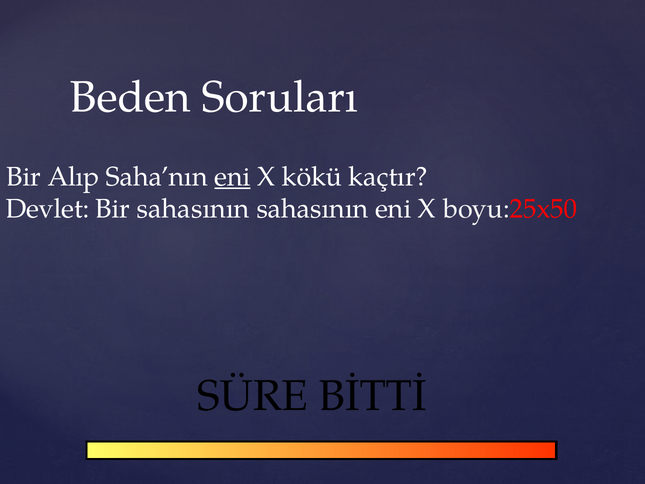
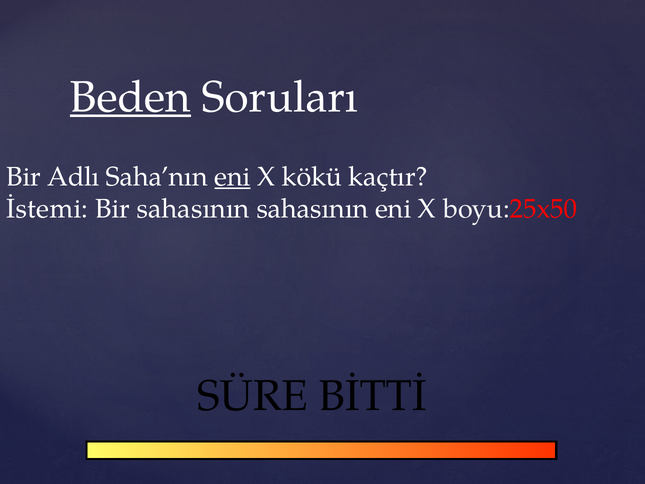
Beden underline: none -> present
Alıp: Alıp -> Adlı
Devlet: Devlet -> İstemi
